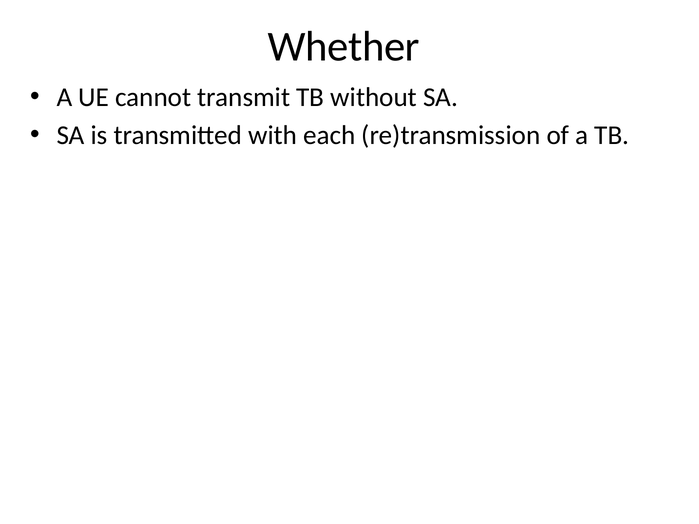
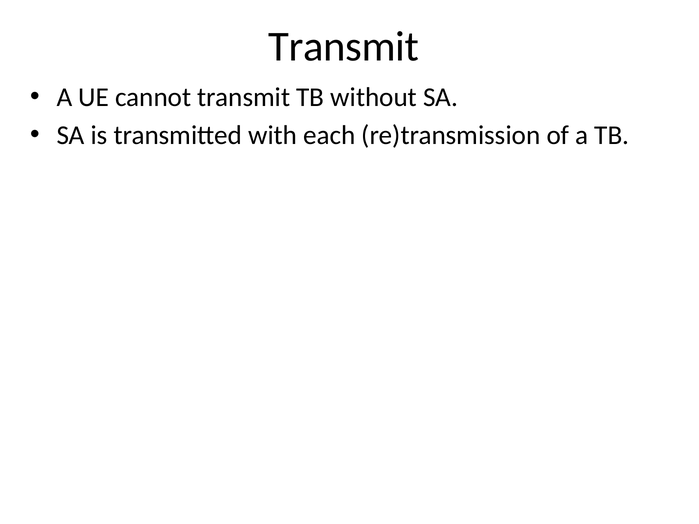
Whether at (344, 47): Whether -> Transmit
